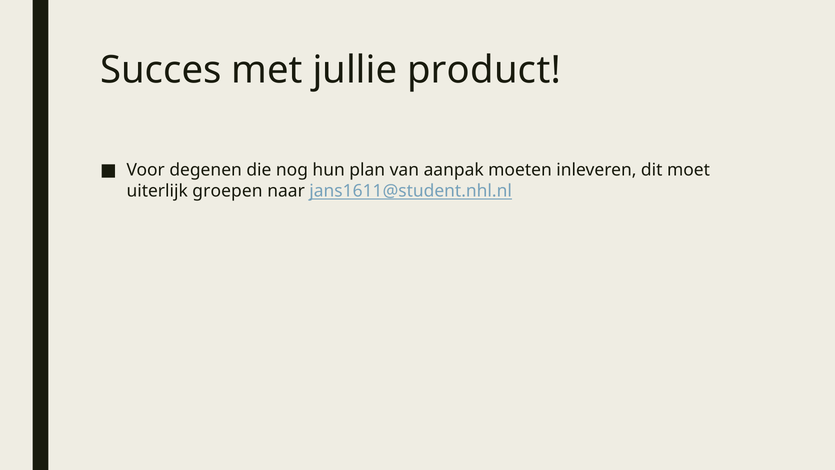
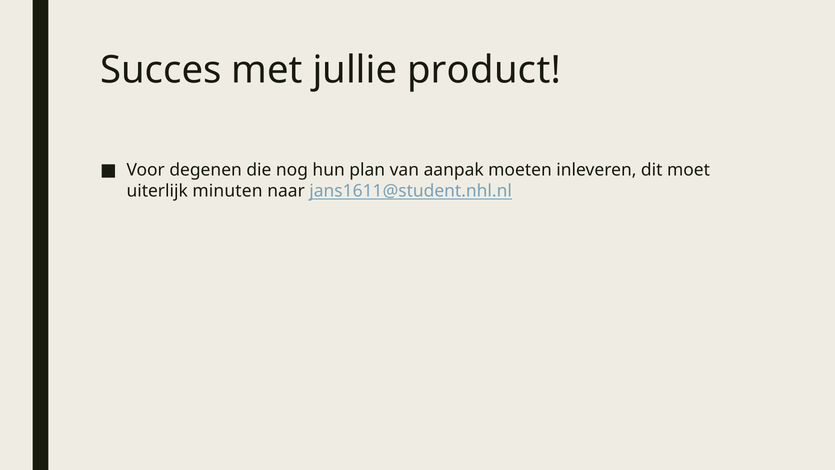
groepen: groepen -> minuten
